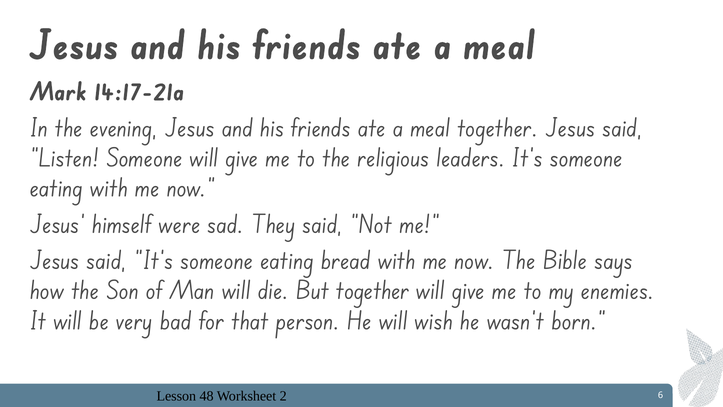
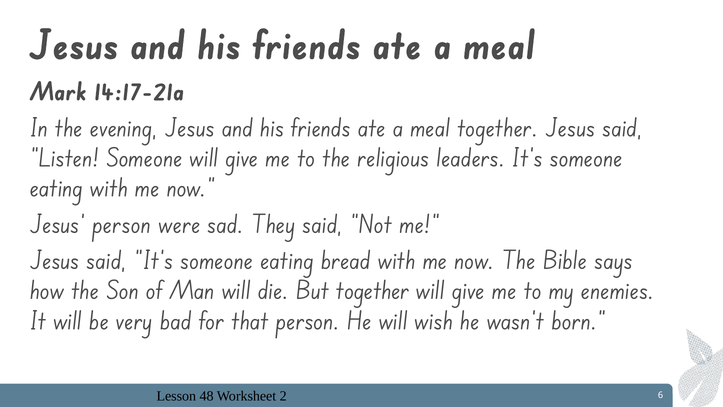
Jesus himself: himself -> person
